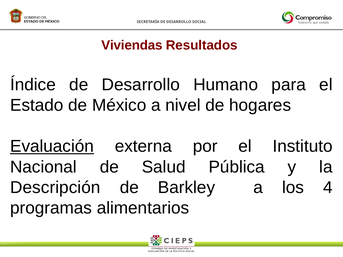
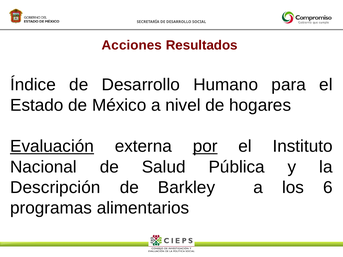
Viviendas: Viviendas -> Acciones
por underline: none -> present
4: 4 -> 6
